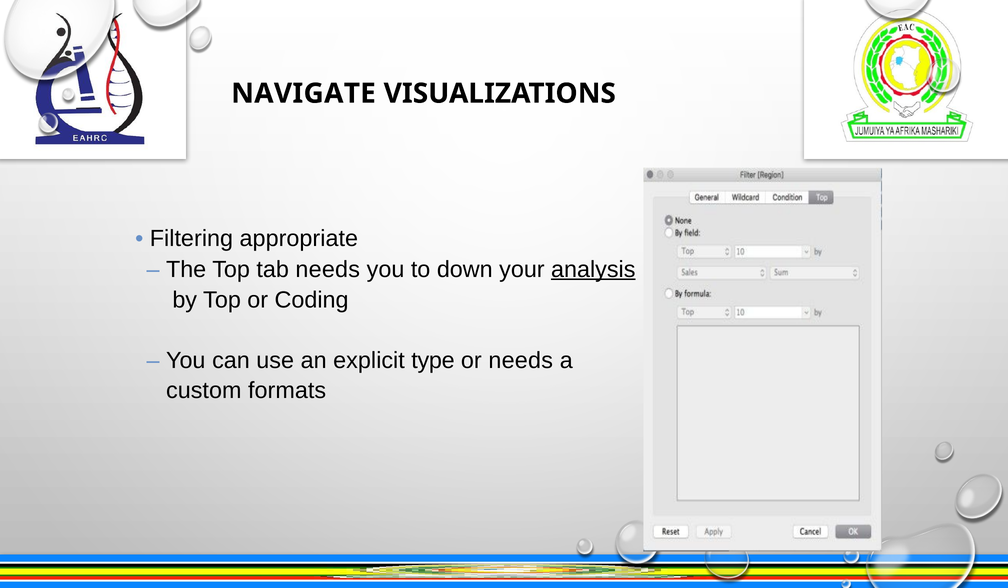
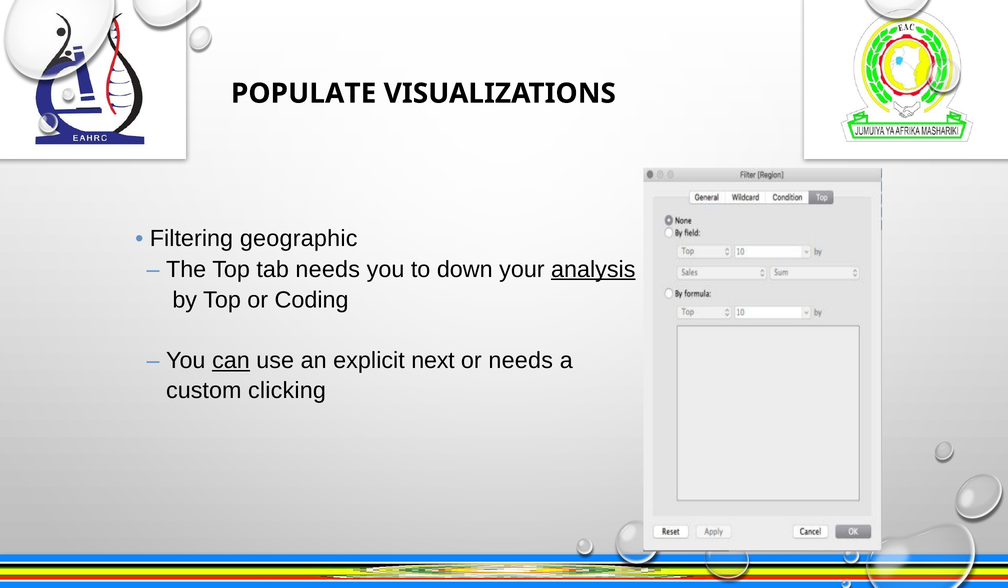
NAVIGATE: NAVIGATE -> POPULATE
appropriate: appropriate -> geographic
can underline: none -> present
type: type -> next
formats: formats -> clicking
